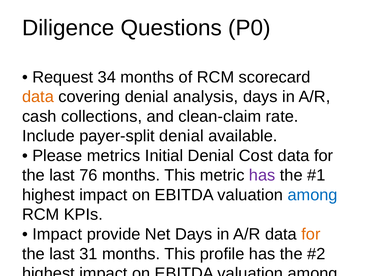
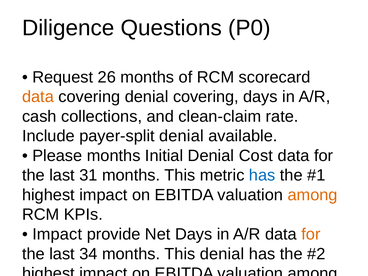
34: 34 -> 26
denial analysis: analysis -> covering
Please metrics: metrics -> months
76: 76 -> 31
has at (262, 175) colour: purple -> blue
among at (313, 195) colour: blue -> orange
31: 31 -> 34
This profile: profile -> denial
